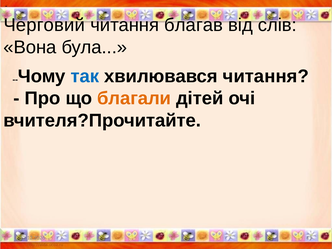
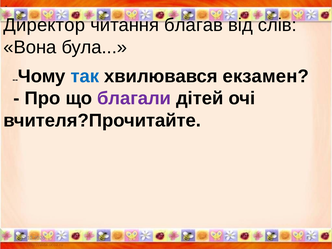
Черговий: Черговий -> Директор
хвилювався читання: читання -> екзамен
благали colour: orange -> purple
